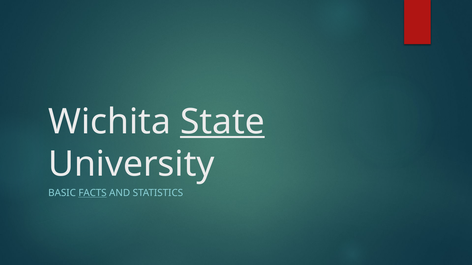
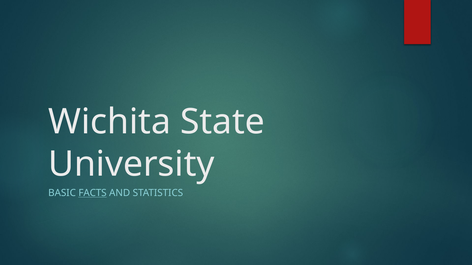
State underline: present -> none
